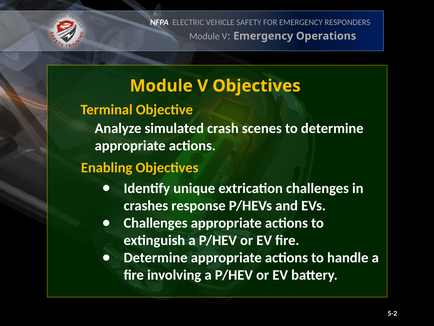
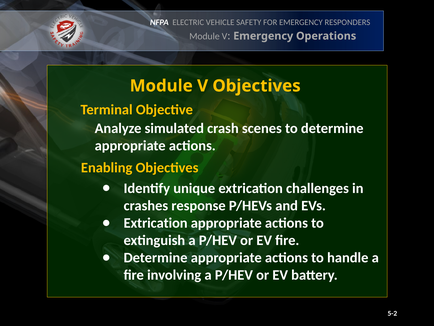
Challenges at (156, 223): Challenges -> Extrication
